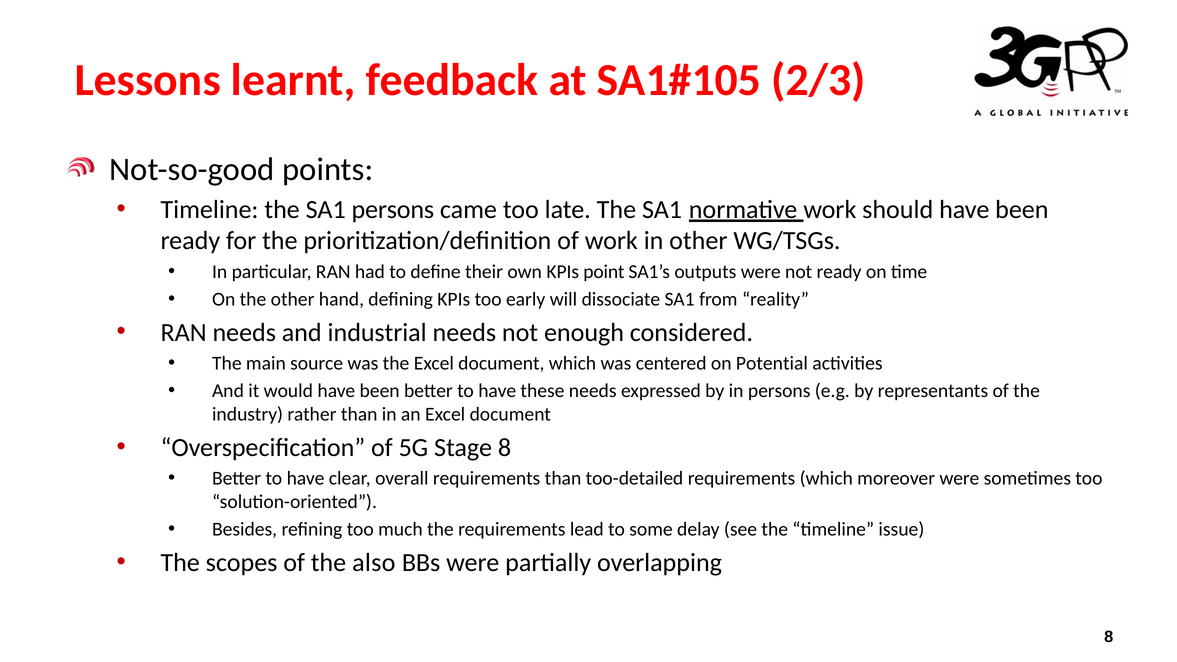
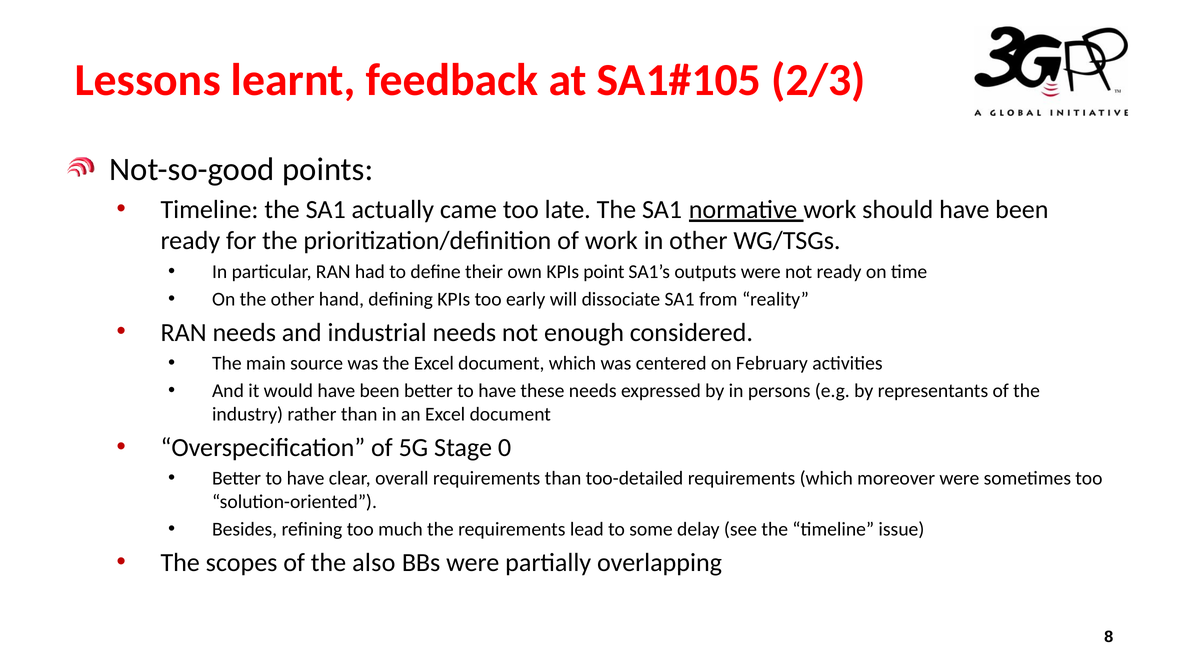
SA1 persons: persons -> actually
Potential: Potential -> February
Stage 8: 8 -> 0
